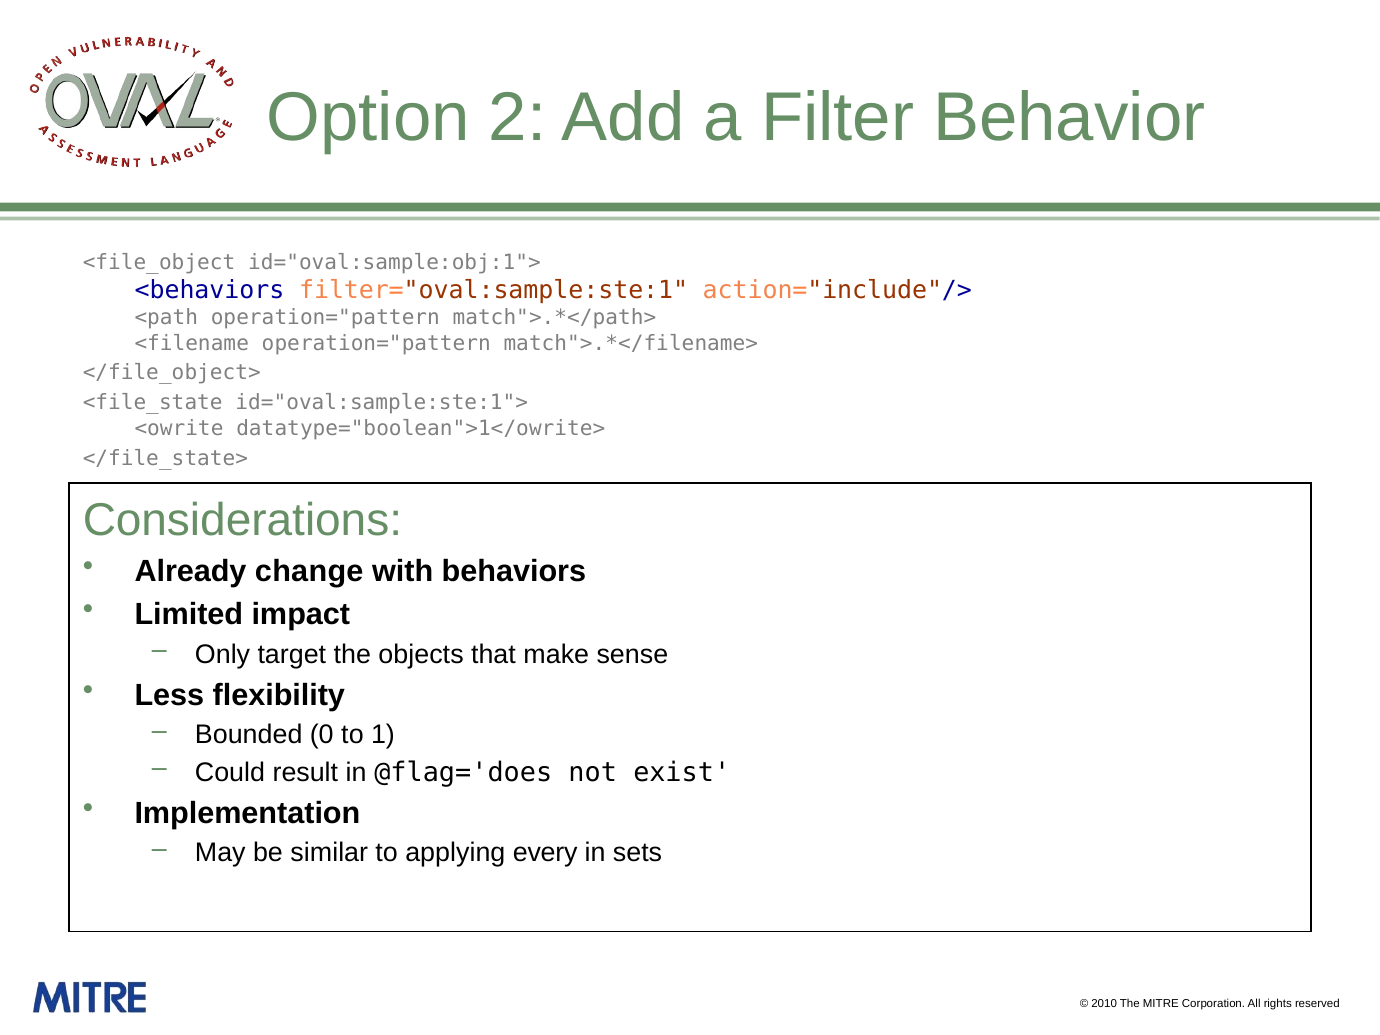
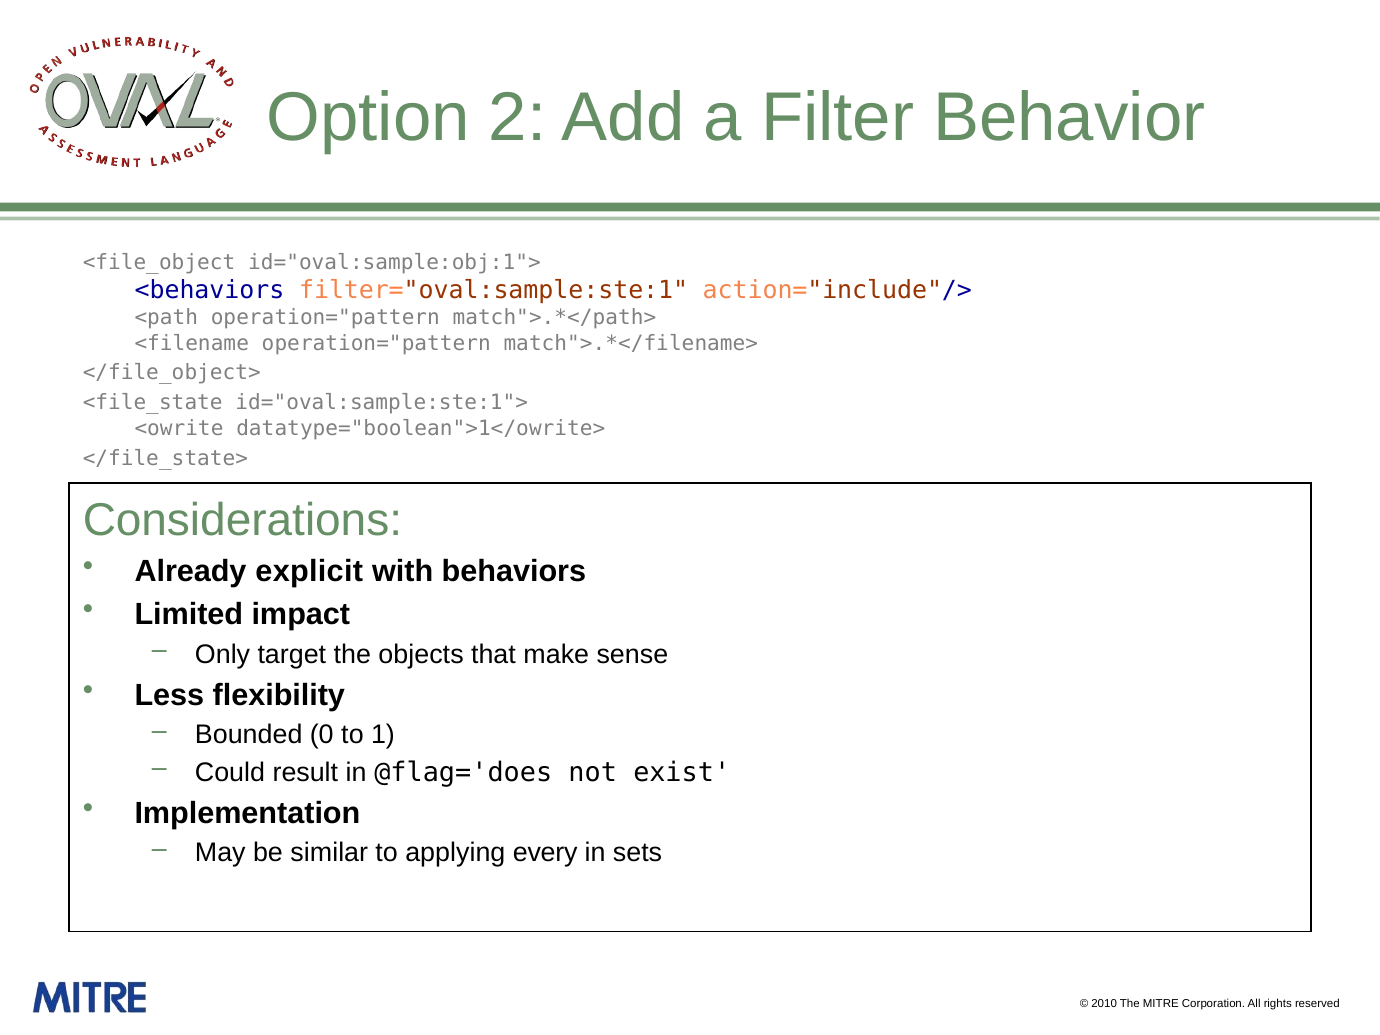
change: change -> explicit
